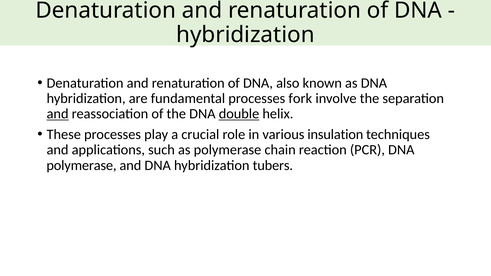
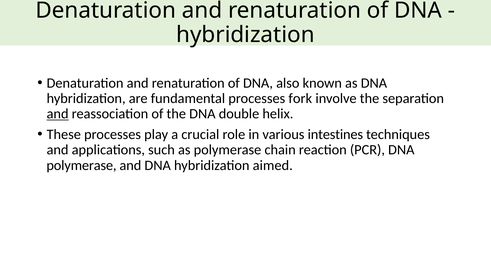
double underline: present -> none
insulation: insulation -> intestines
tubers: tubers -> aimed
